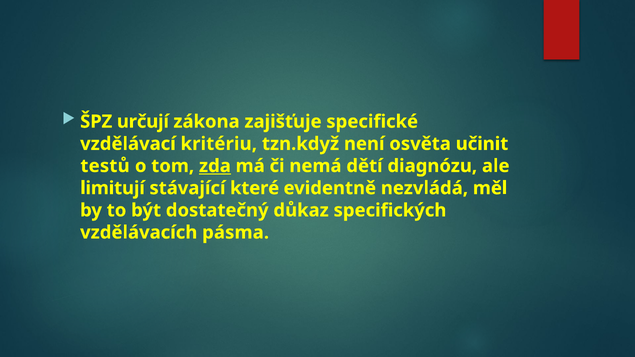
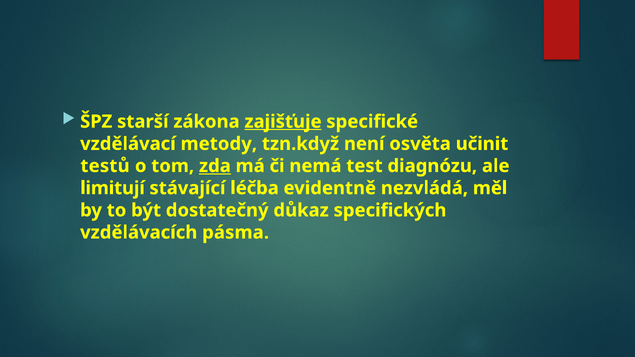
určují: určují -> starší
zajišťuje underline: none -> present
kritériu: kritériu -> metody
dětí: dětí -> test
které: které -> léčba
